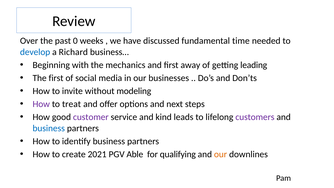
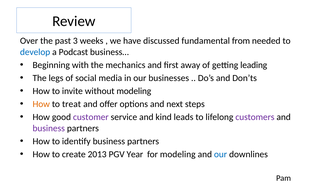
0: 0 -> 3
time: time -> from
Richard: Richard -> Podcast
The first: first -> legs
How at (41, 104) colour: purple -> orange
business at (49, 128) colour: blue -> purple
2021: 2021 -> 2013
Able: Able -> Year
for qualifying: qualifying -> modeling
our at (221, 154) colour: orange -> blue
